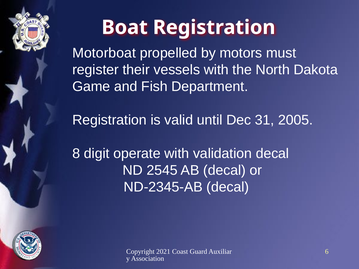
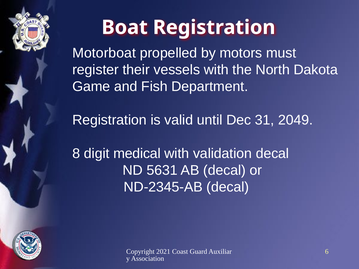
2005: 2005 -> 2049
operate: operate -> medical
2545: 2545 -> 5631
